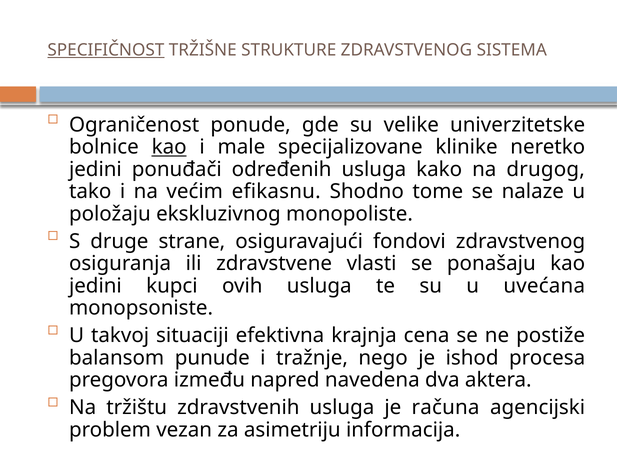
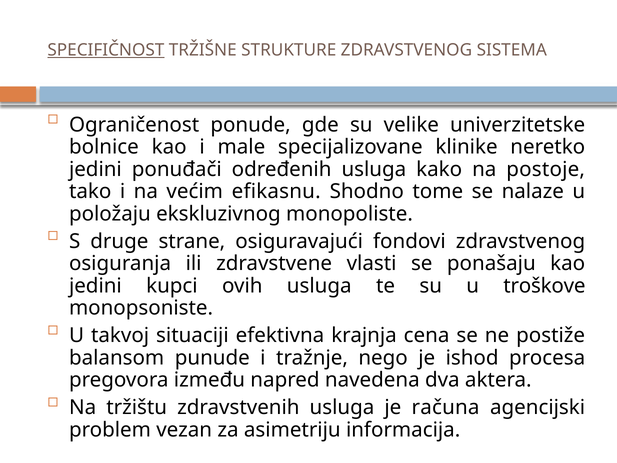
kao at (169, 147) underline: present -> none
drugog: drugog -> postoje
uvećana: uvećana -> troškove
